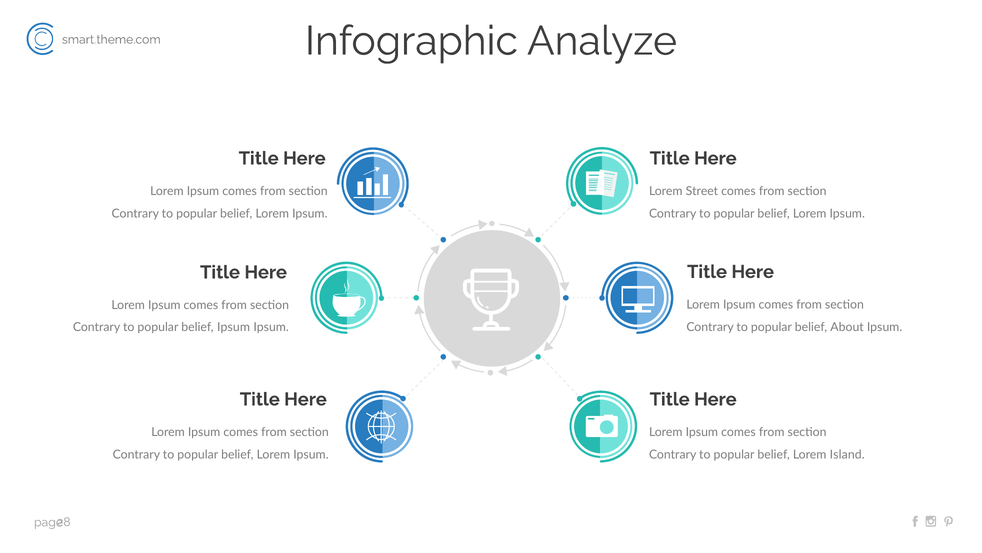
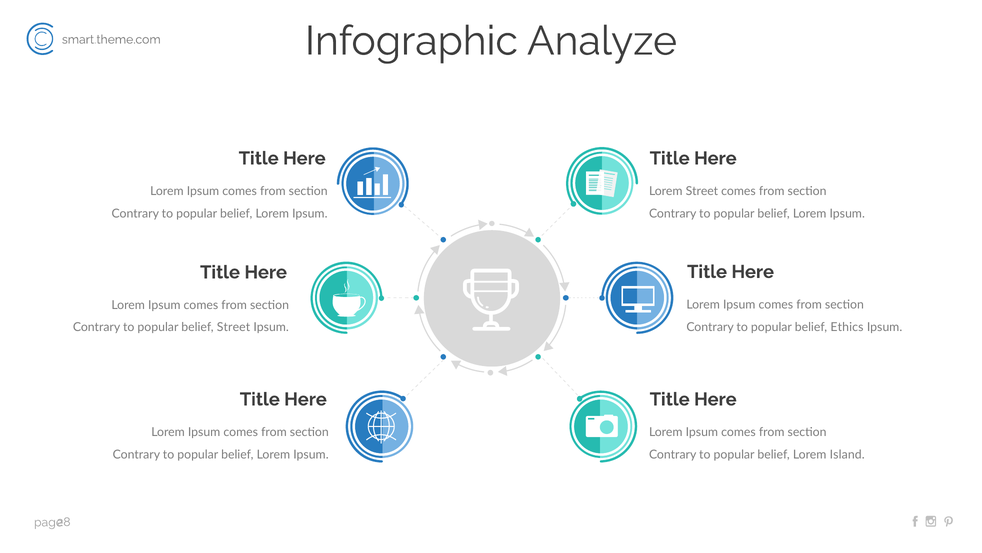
About: About -> Ethics
belief Ipsum: Ipsum -> Street
